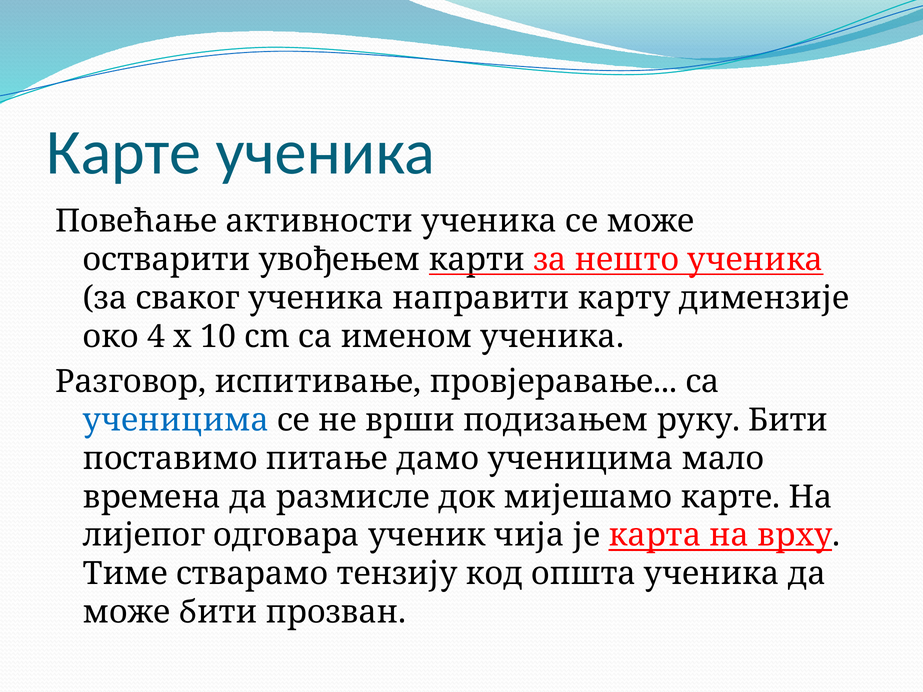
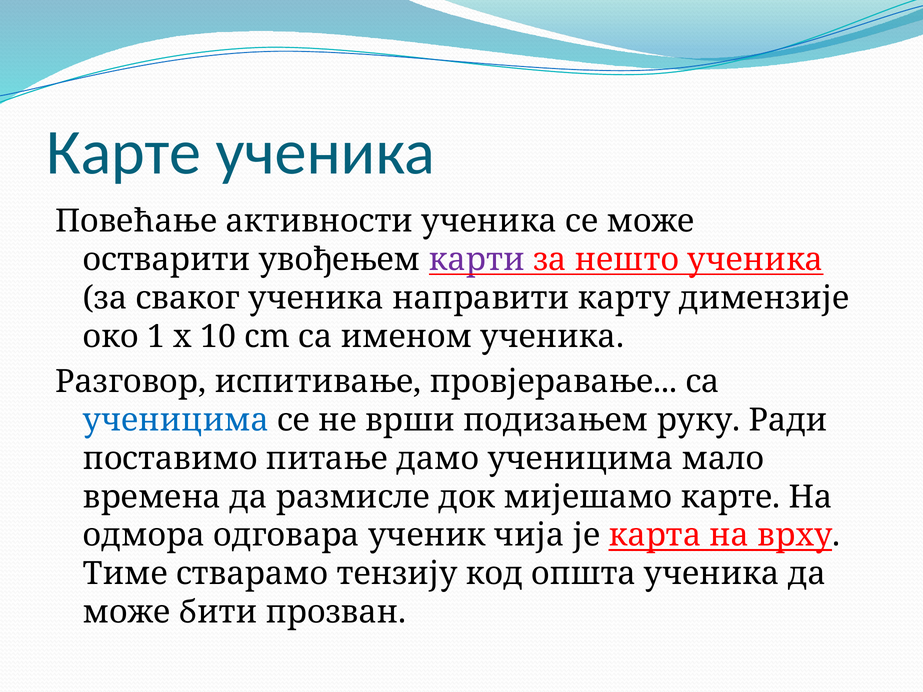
карти colour: black -> purple
4: 4 -> 1
руку Бити: Бити -> Ради
лијепог: лијепог -> одмора
